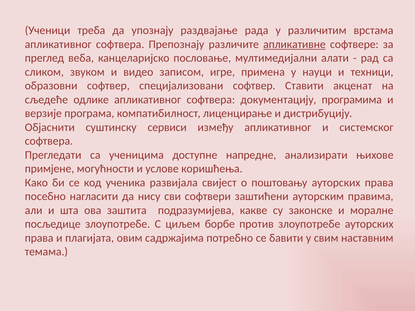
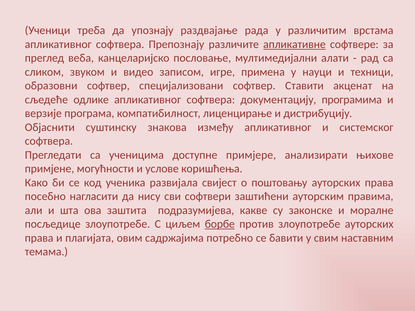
сервиси: сервиси -> знакова
напредне: напредне -> примјере
борбе underline: none -> present
